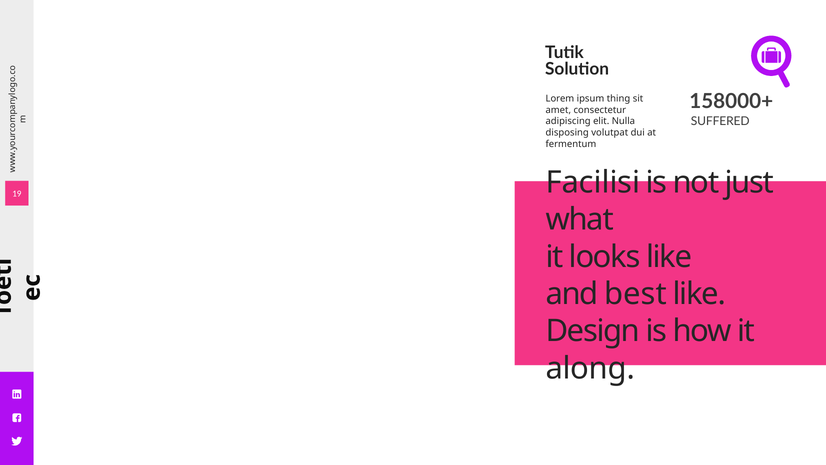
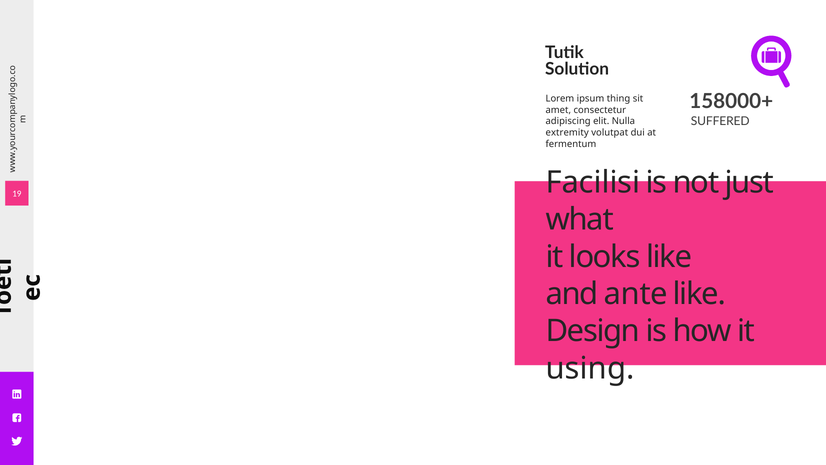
disposing: disposing -> extremity
best: best -> ante
along: along -> using
